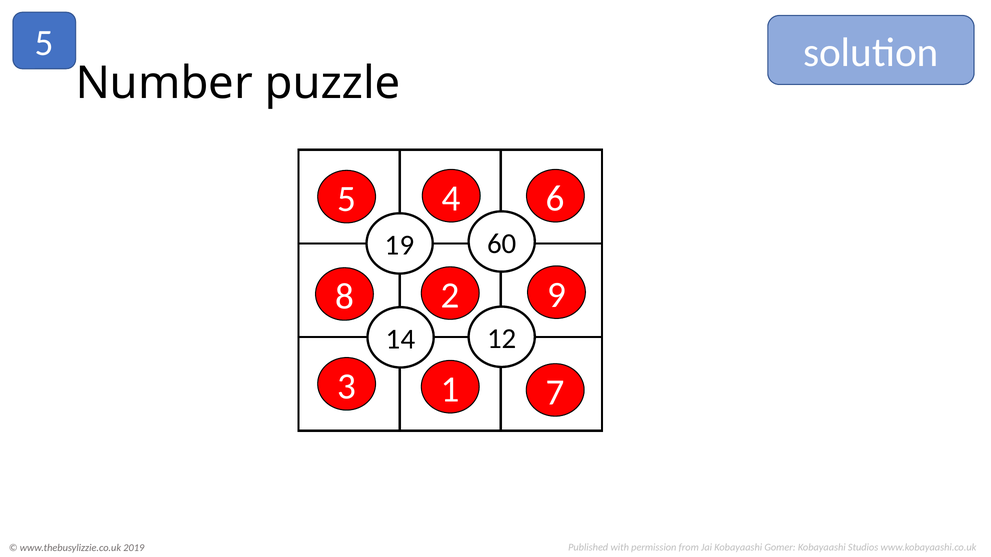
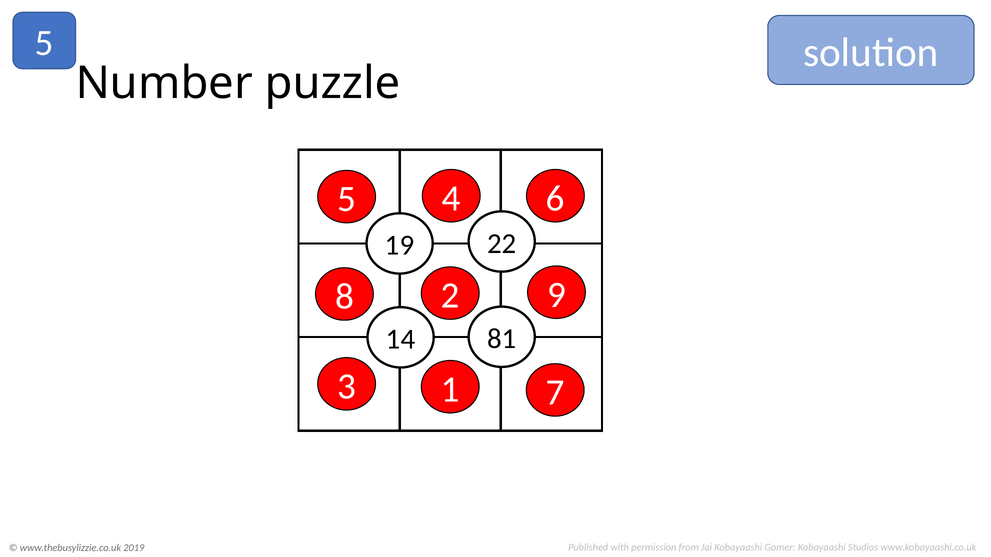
60: 60 -> 22
12: 12 -> 81
